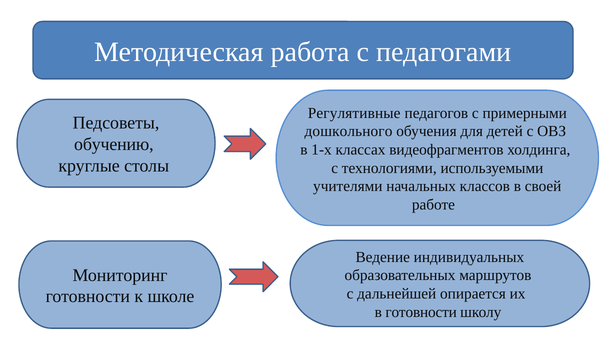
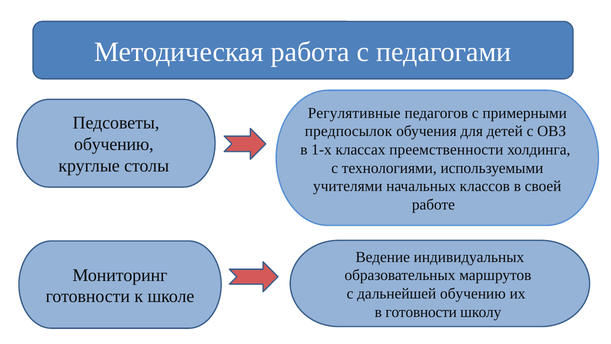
дошкольного: дошкольного -> предпосылок
видеофрагментов: видеофрагментов -> преемственности
дальнейшей опирается: опирается -> обучению
